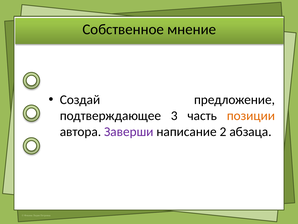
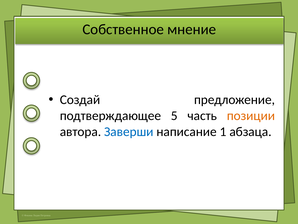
3: 3 -> 5
Заверши colour: purple -> blue
2: 2 -> 1
